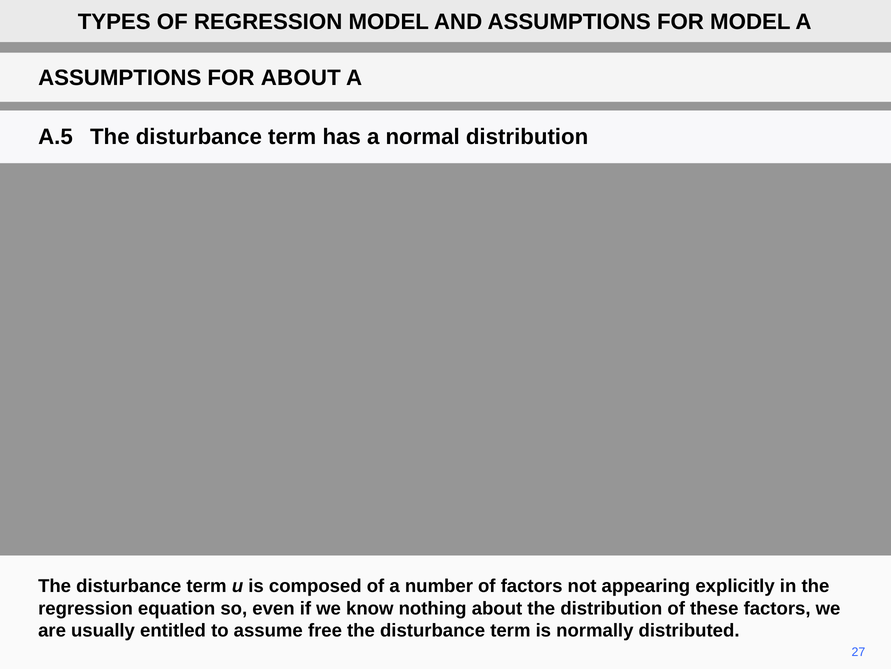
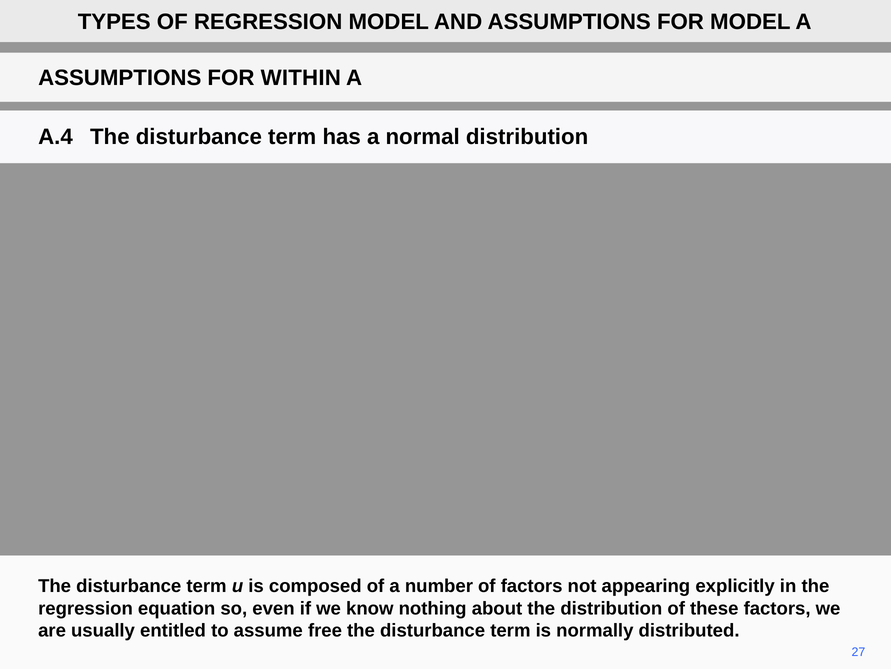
FOR ABOUT: ABOUT -> WITHIN
A.5: A.5 -> A.4
